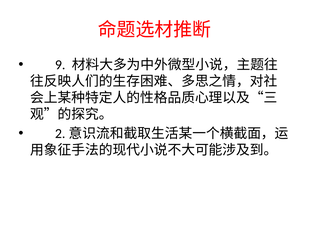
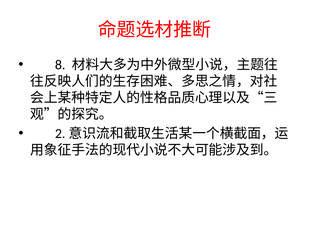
9: 9 -> 8
